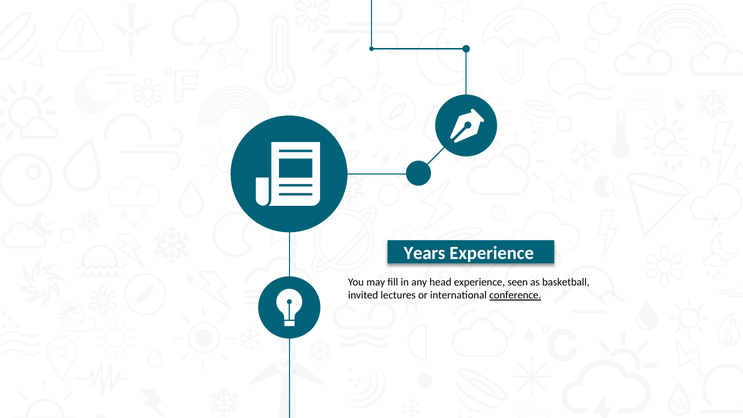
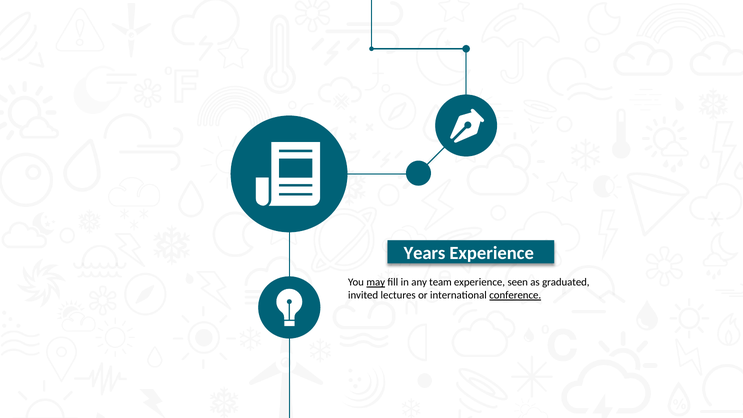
may underline: none -> present
head: head -> team
basketball: basketball -> graduated
